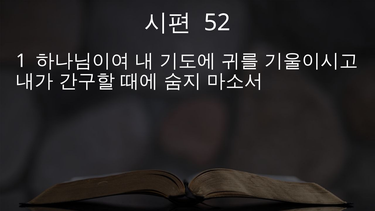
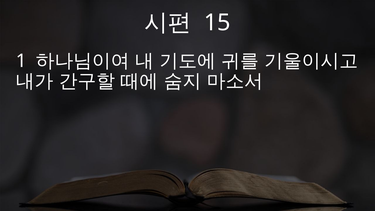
52: 52 -> 15
